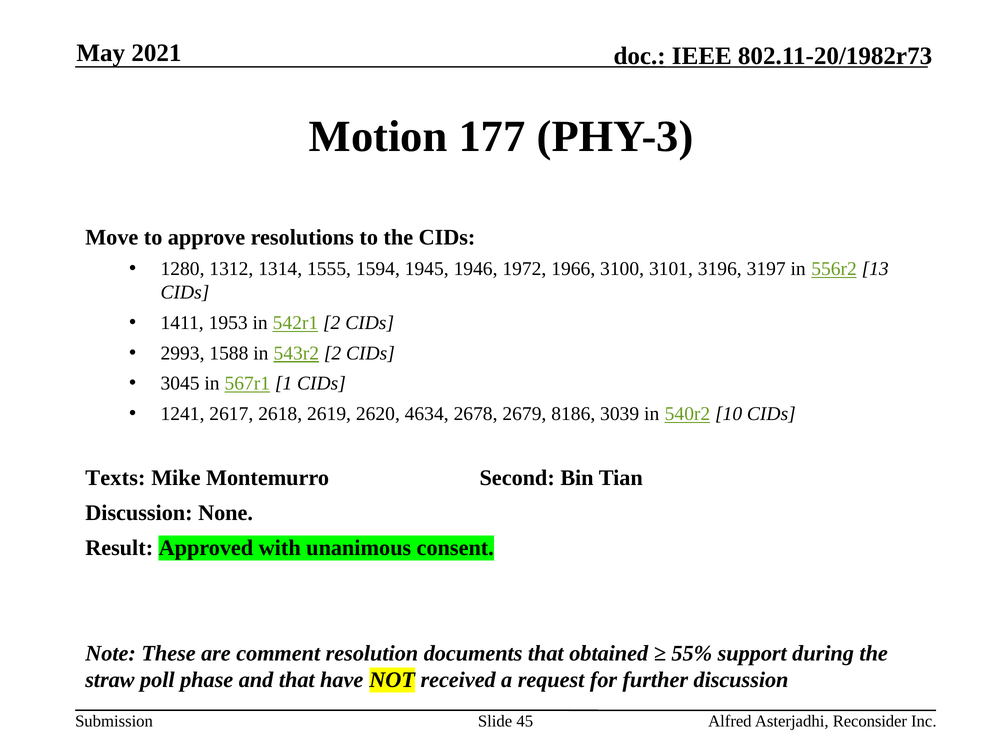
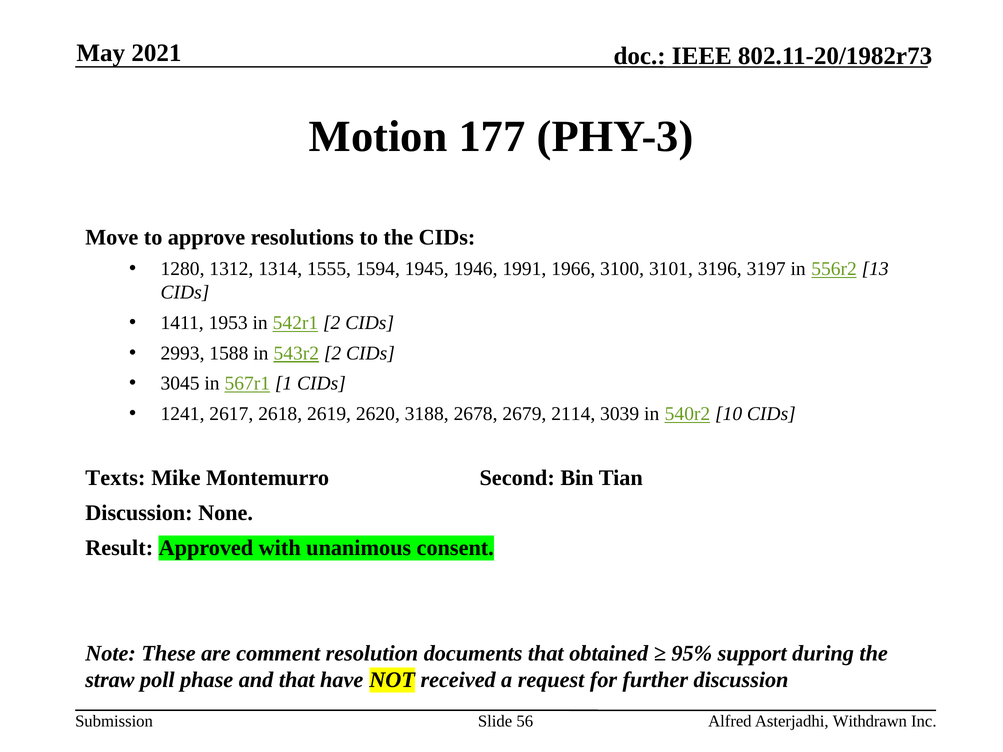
1972: 1972 -> 1991
4634: 4634 -> 3188
8186: 8186 -> 2114
55%: 55% -> 95%
45: 45 -> 56
Reconsider: Reconsider -> Withdrawn
